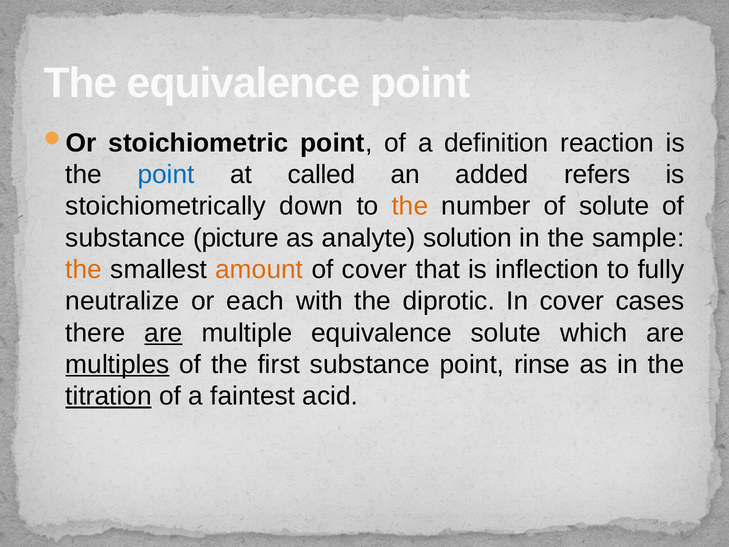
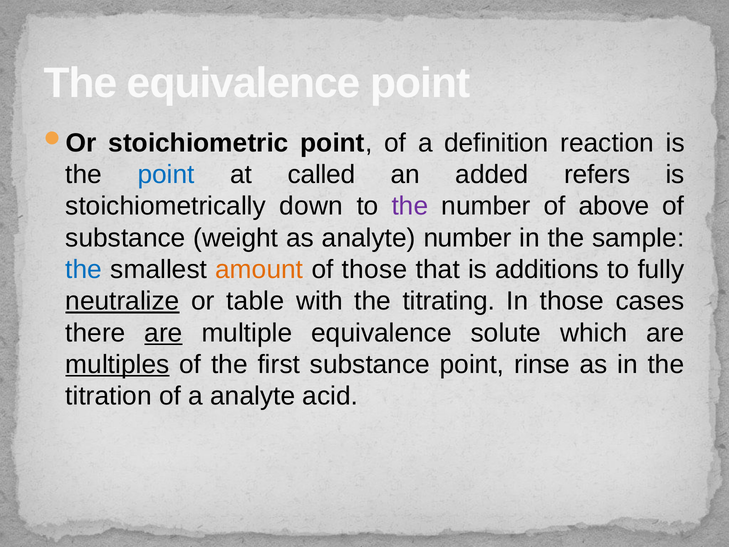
the at (410, 206) colour: orange -> purple
of solute: solute -> above
picture: picture -> weight
analyte solution: solution -> number
the at (84, 269) colour: orange -> blue
of cover: cover -> those
inflection: inflection -> additions
neutralize underline: none -> present
each: each -> table
diprotic: diprotic -> titrating
In cover: cover -> those
titration underline: present -> none
a faintest: faintest -> analyte
